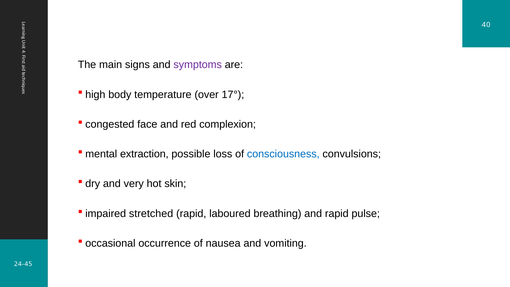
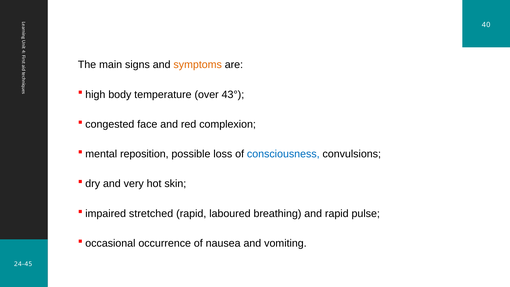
symptoms colour: purple -> orange
17°: 17° -> 43°
extraction: extraction -> reposition
